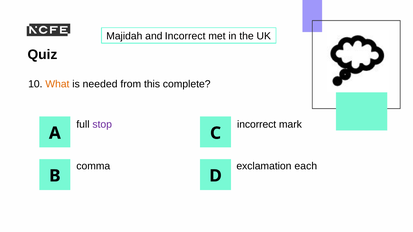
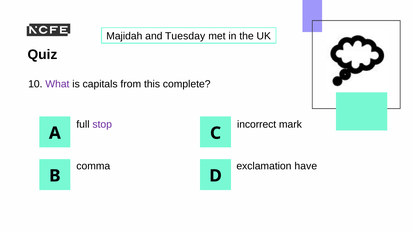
and Incorrect: Incorrect -> Tuesday
What colour: orange -> purple
needed: needed -> capitals
each: each -> have
